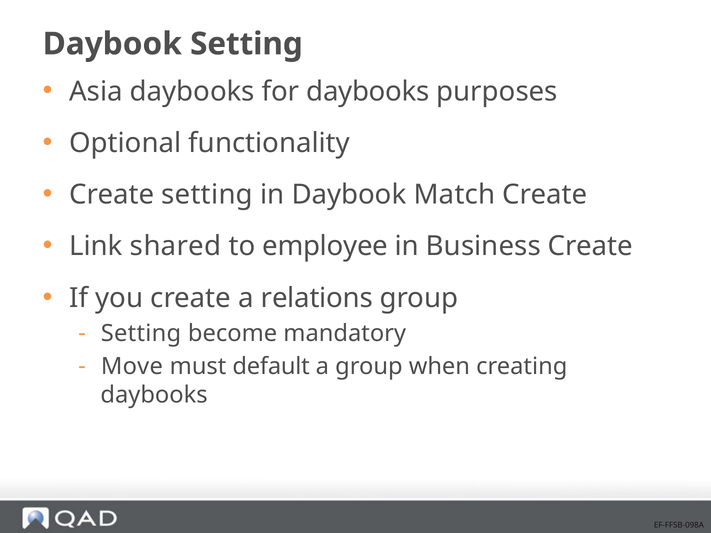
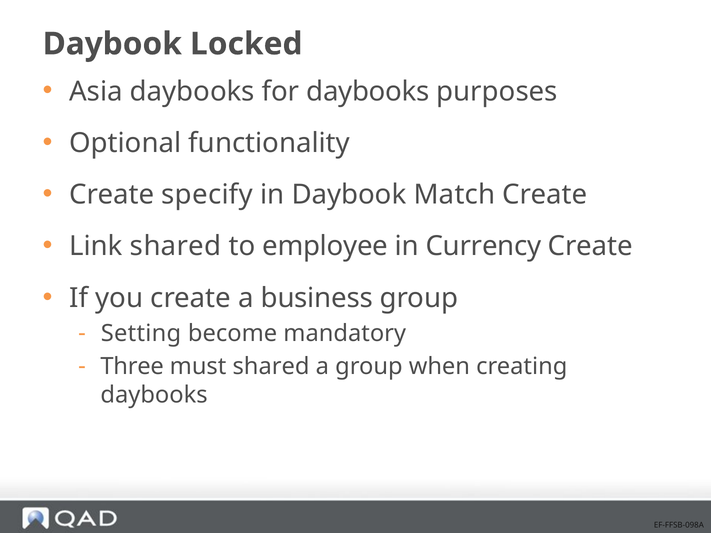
Daybook Setting: Setting -> Locked
Create setting: setting -> specify
Business: Business -> Currency
relations: relations -> business
Move: Move -> Three
must default: default -> shared
